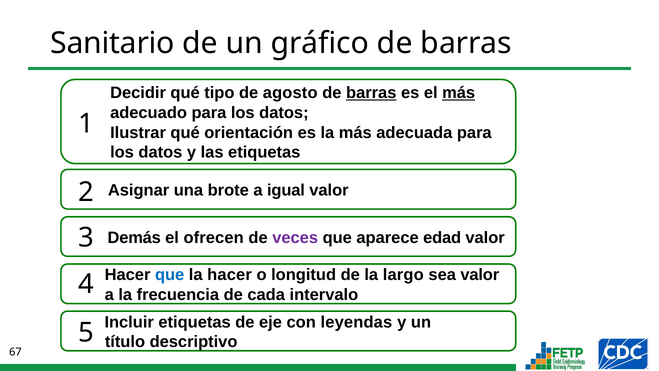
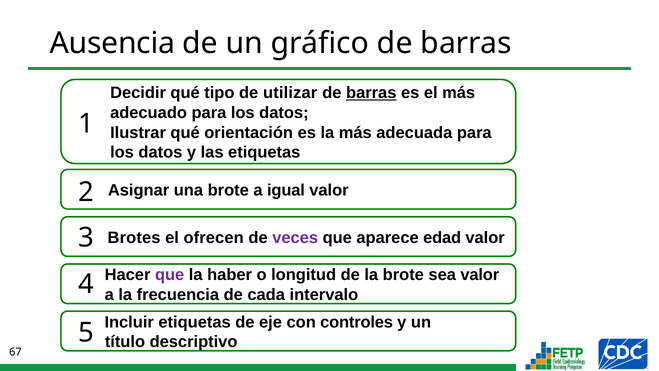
Sanitario: Sanitario -> Ausencia
agosto: agosto -> utilizar
más at (459, 93) underline: present -> none
Demás: Demás -> Brotes
que at (170, 275) colour: blue -> purple
la hacer: hacer -> haber
la largo: largo -> brote
leyendas: leyendas -> controles
